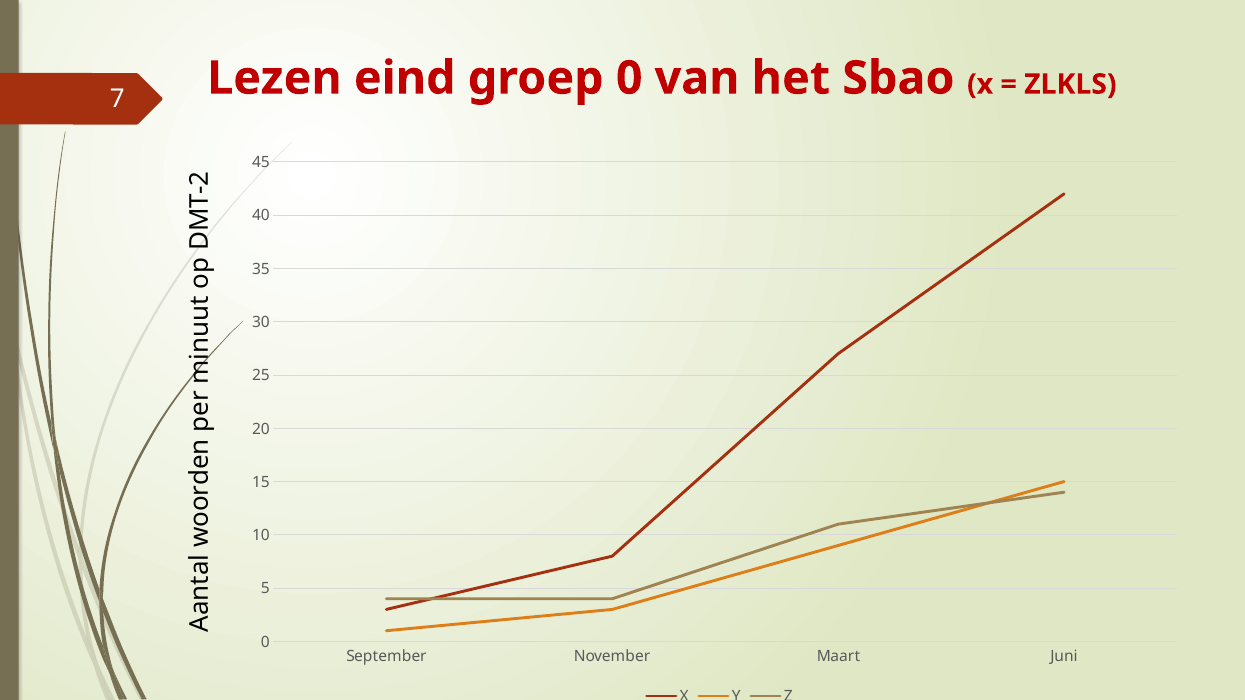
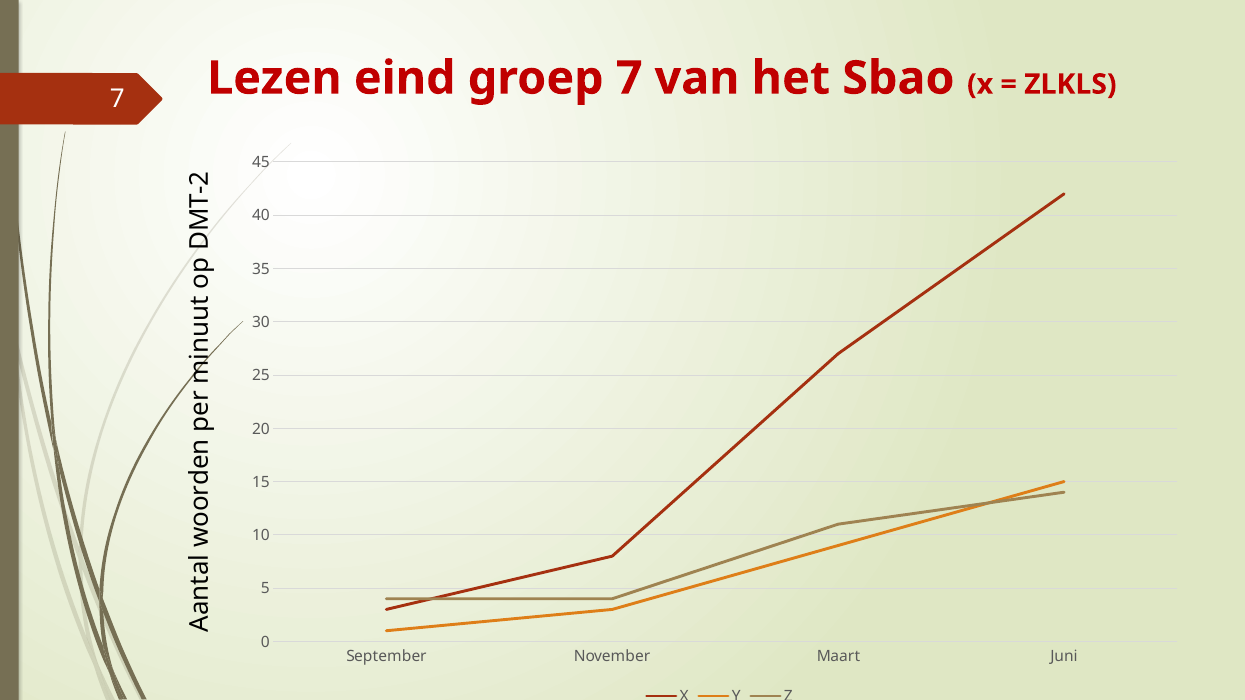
groep 0: 0 -> 7
